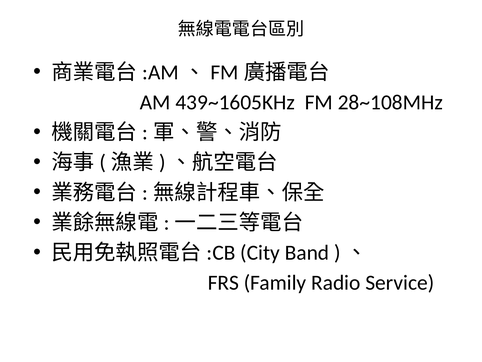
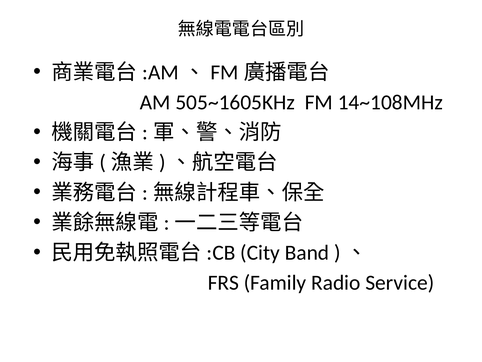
439~1605KHz: 439~1605KHz -> 505~1605KHz
28~108MHz: 28~108MHz -> 14~108MHz
